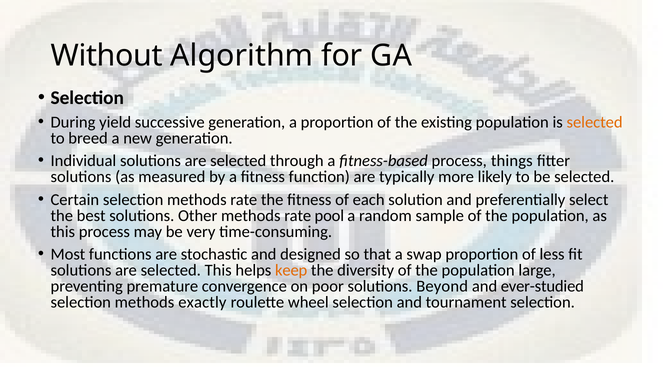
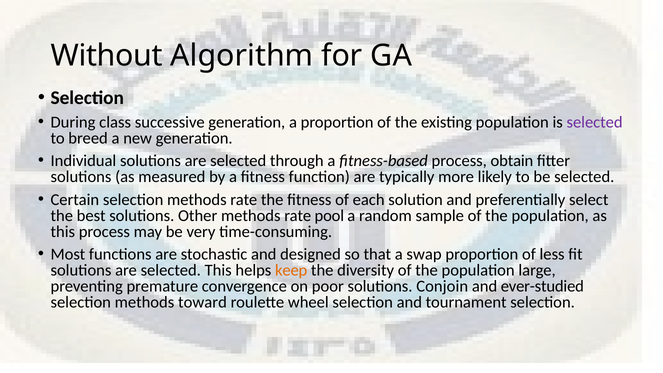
yield: yield -> class
selected at (595, 122) colour: orange -> purple
things: things -> obtain
Beyond: Beyond -> Conjoin
exactly: exactly -> toward
